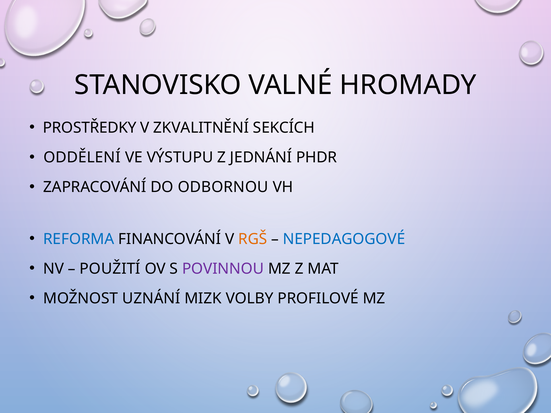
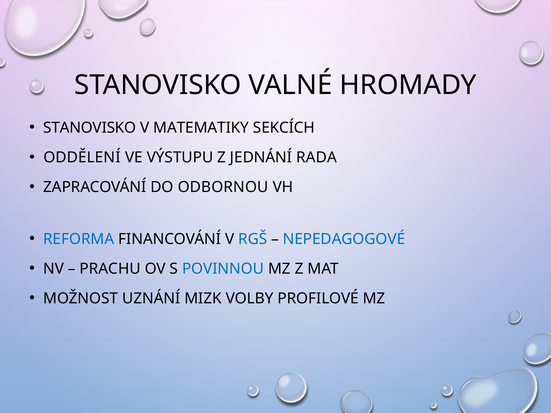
PROSTŘEDKY at (90, 128): PROSTŘEDKY -> STANOVISKO
ZKVALITNĚNÍ: ZKVALITNĚNÍ -> MATEMATIKY
PHDR: PHDR -> RADA
RGŠ colour: orange -> blue
POUŽITÍ: POUŽITÍ -> PRACHU
POVINNOU colour: purple -> blue
